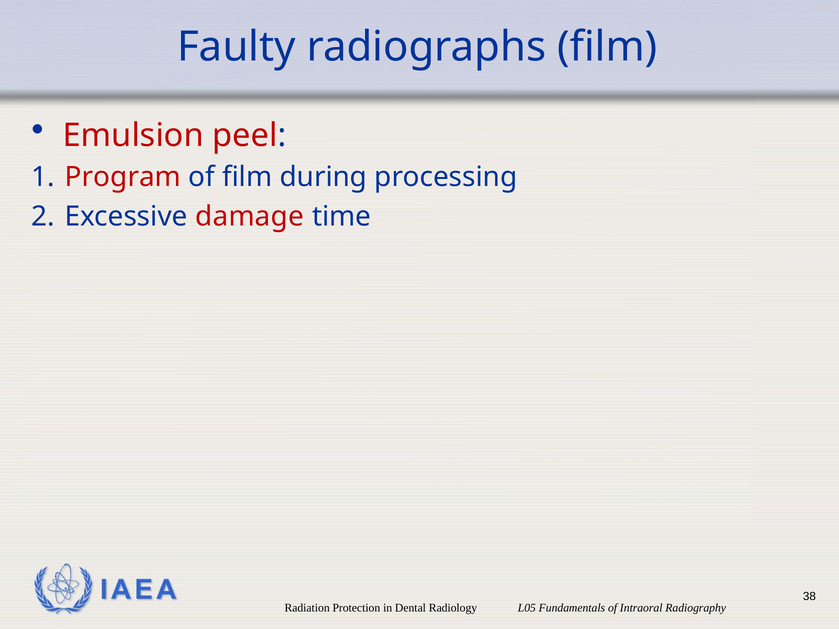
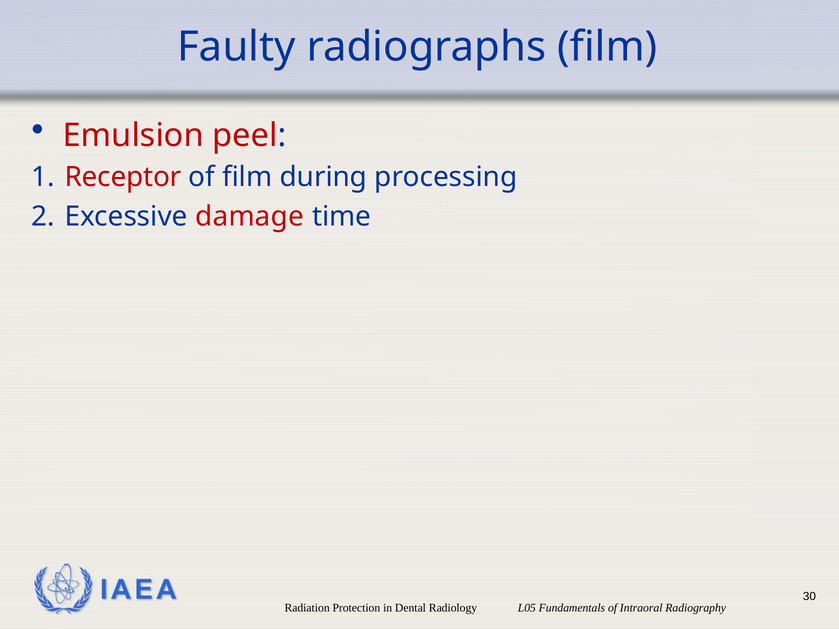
Program: Program -> Receptor
38: 38 -> 30
